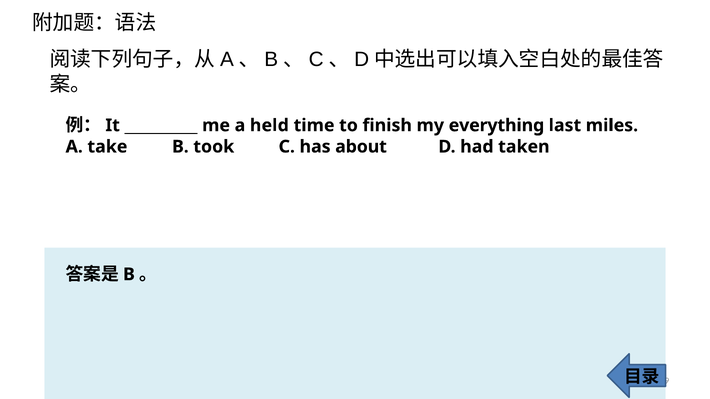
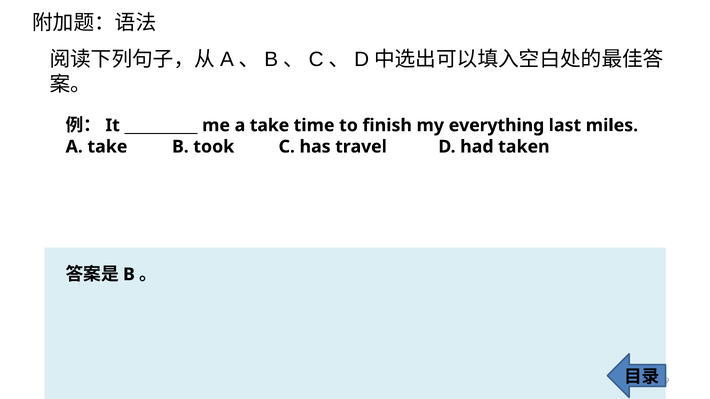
me a held: held -> take
about: about -> travel
